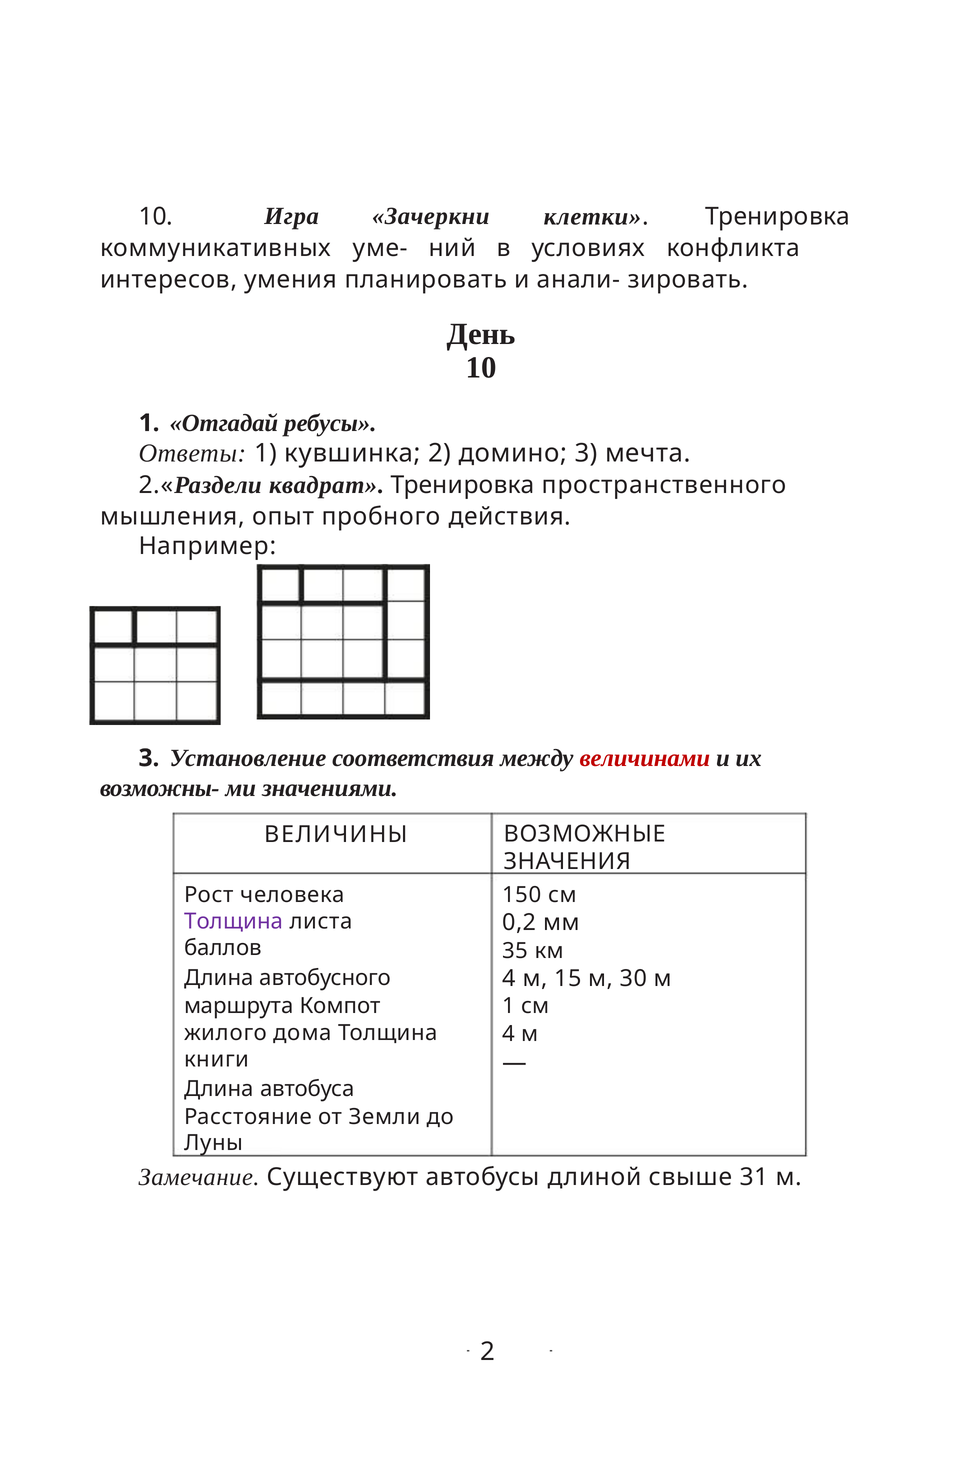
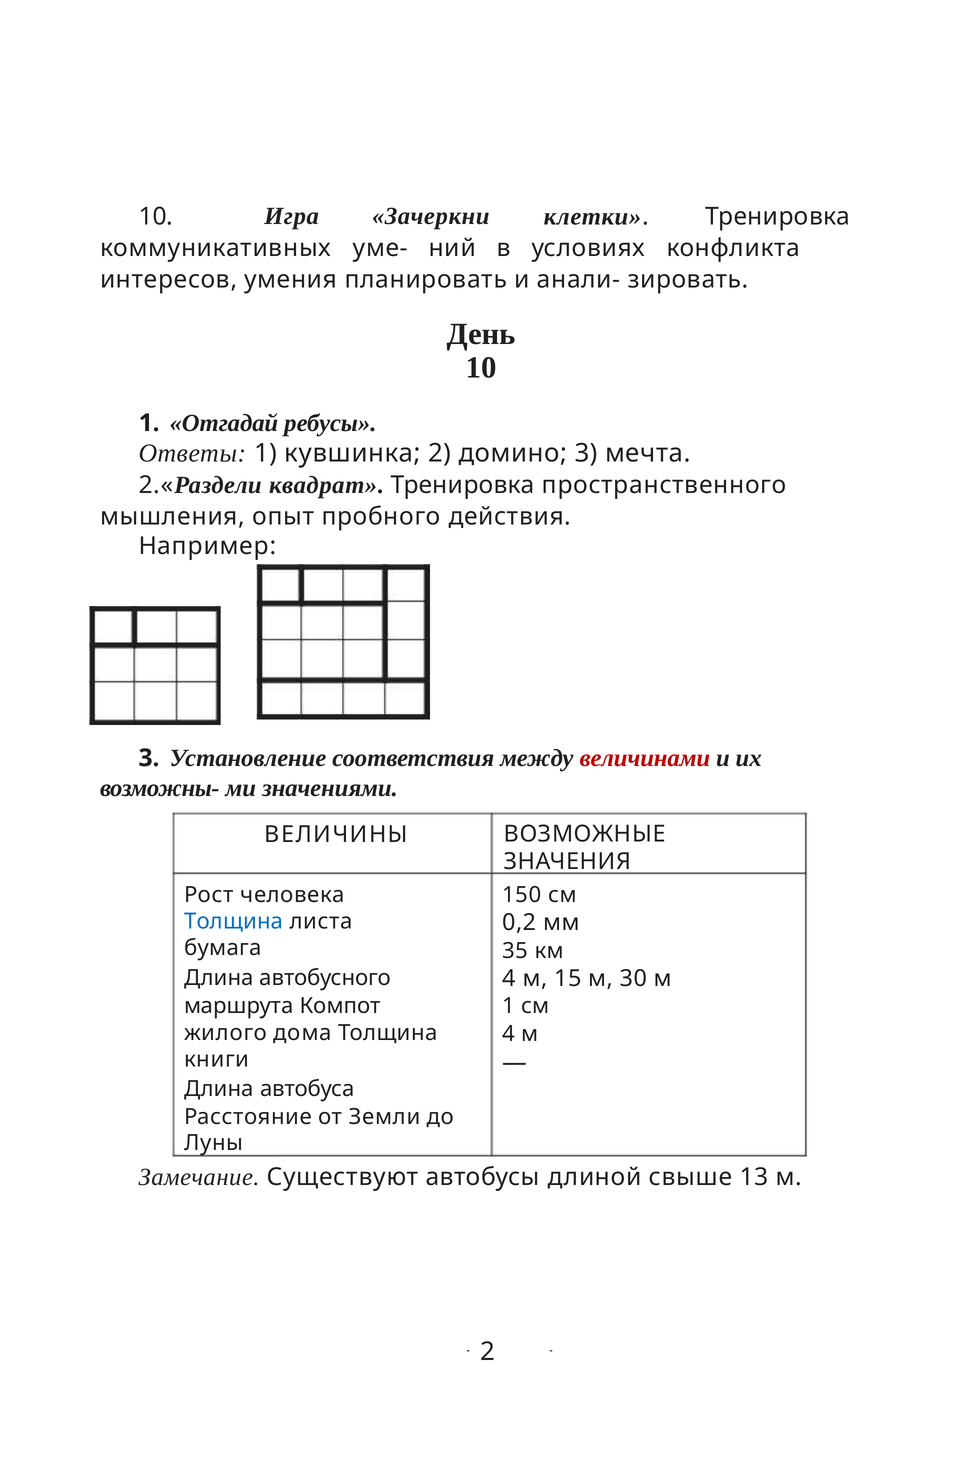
Толщина at (234, 922) colour: purple -> blue
баллов: баллов -> бумага
31: 31 -> 13
